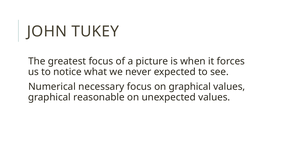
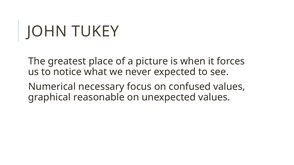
greatest focus: focus -> place
on graphical: graphical -> confused
